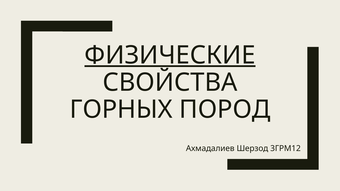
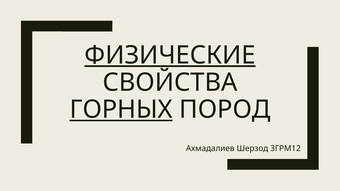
ГОРНЫХ underline: none -> present
